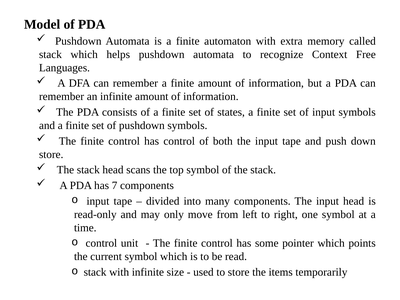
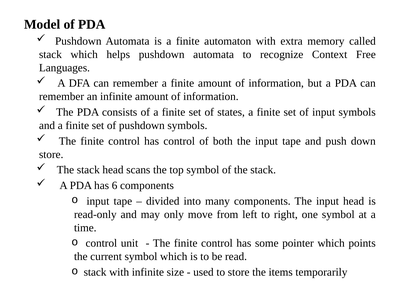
7: 7 -> 6
